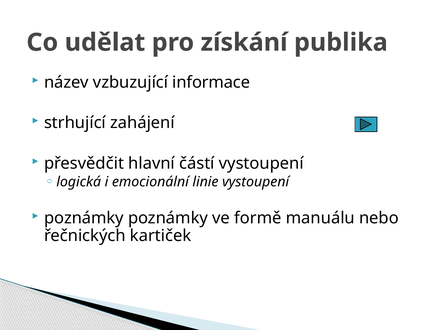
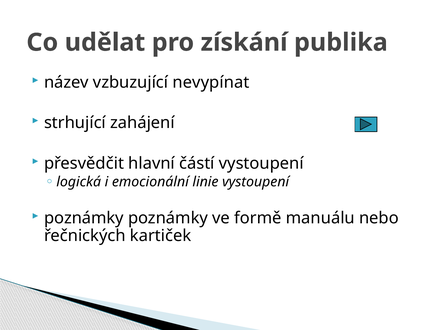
informace: informace -> nevypínat
